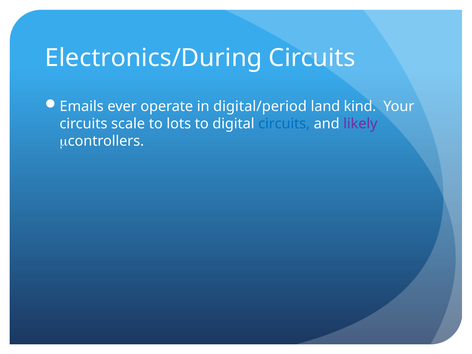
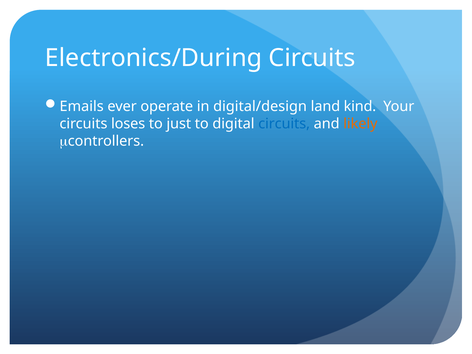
digital/period: digital/period -> digital/design
scale: scale -> loses
lots: lots -> just
likely colour: purple -> orange
